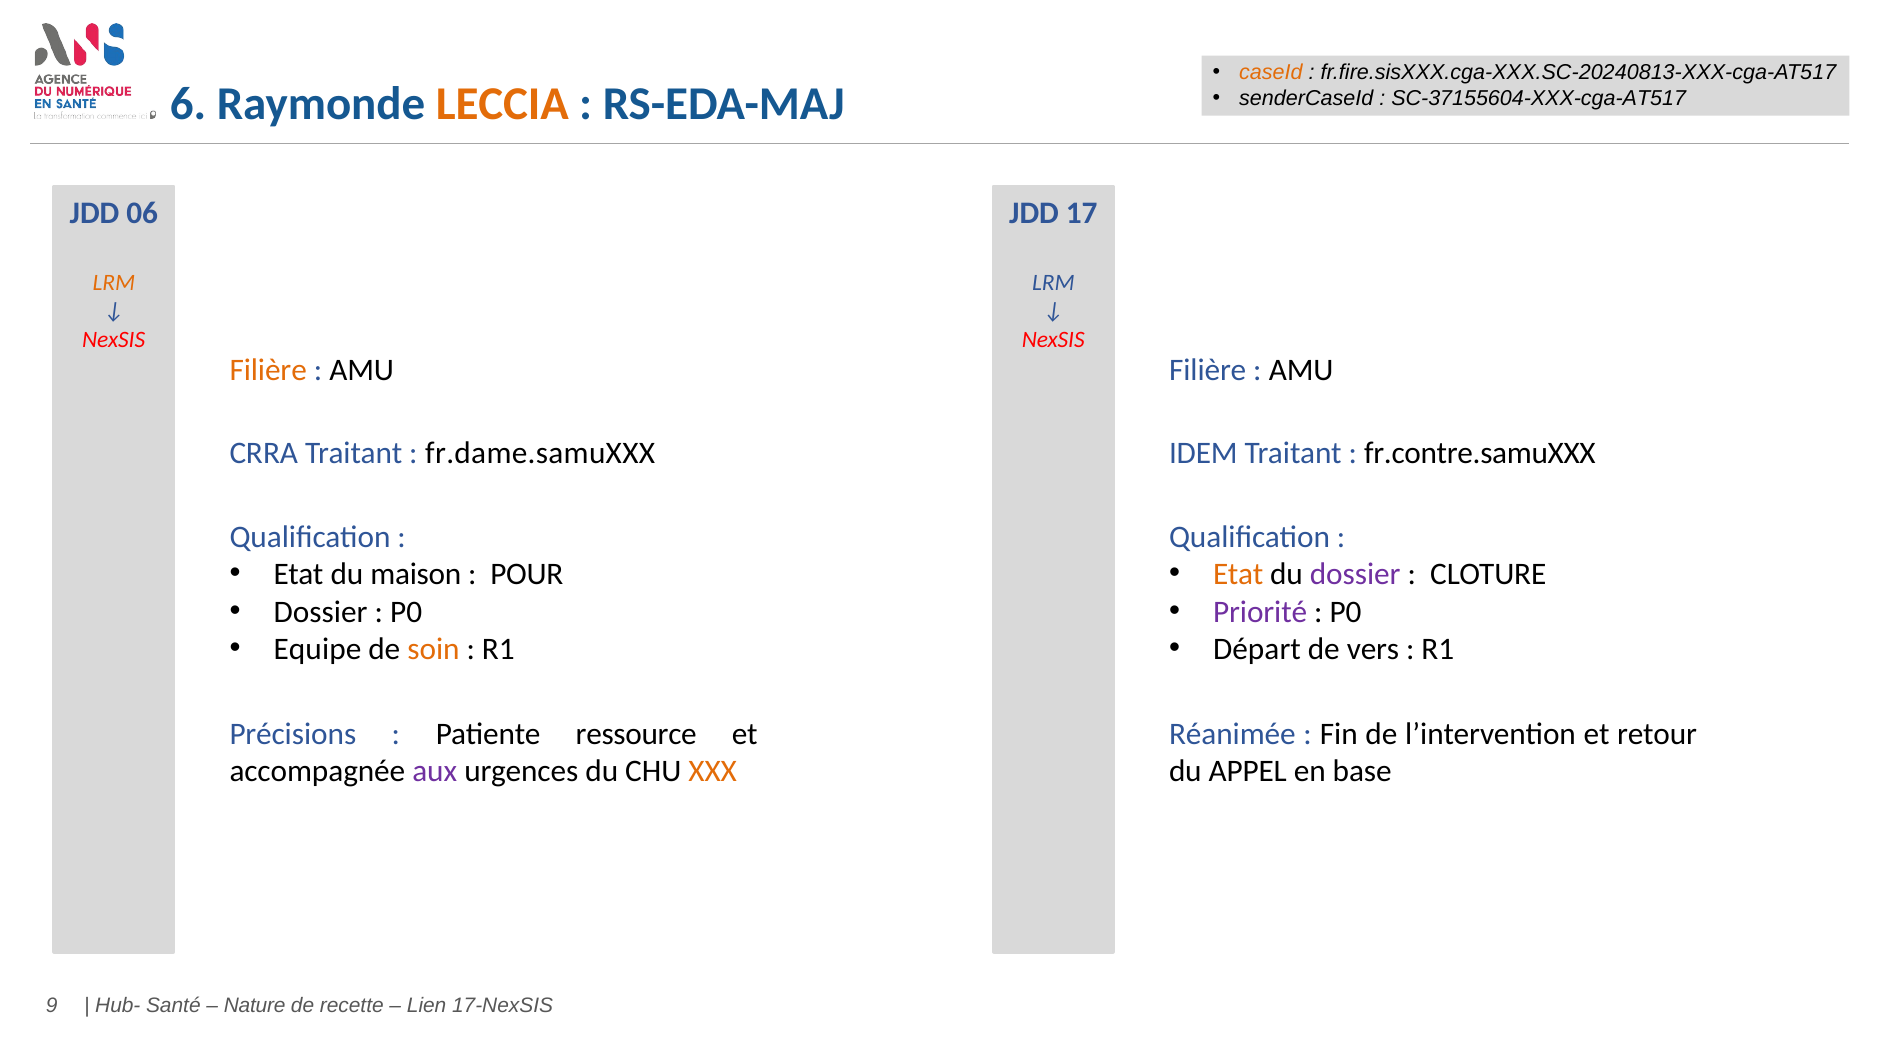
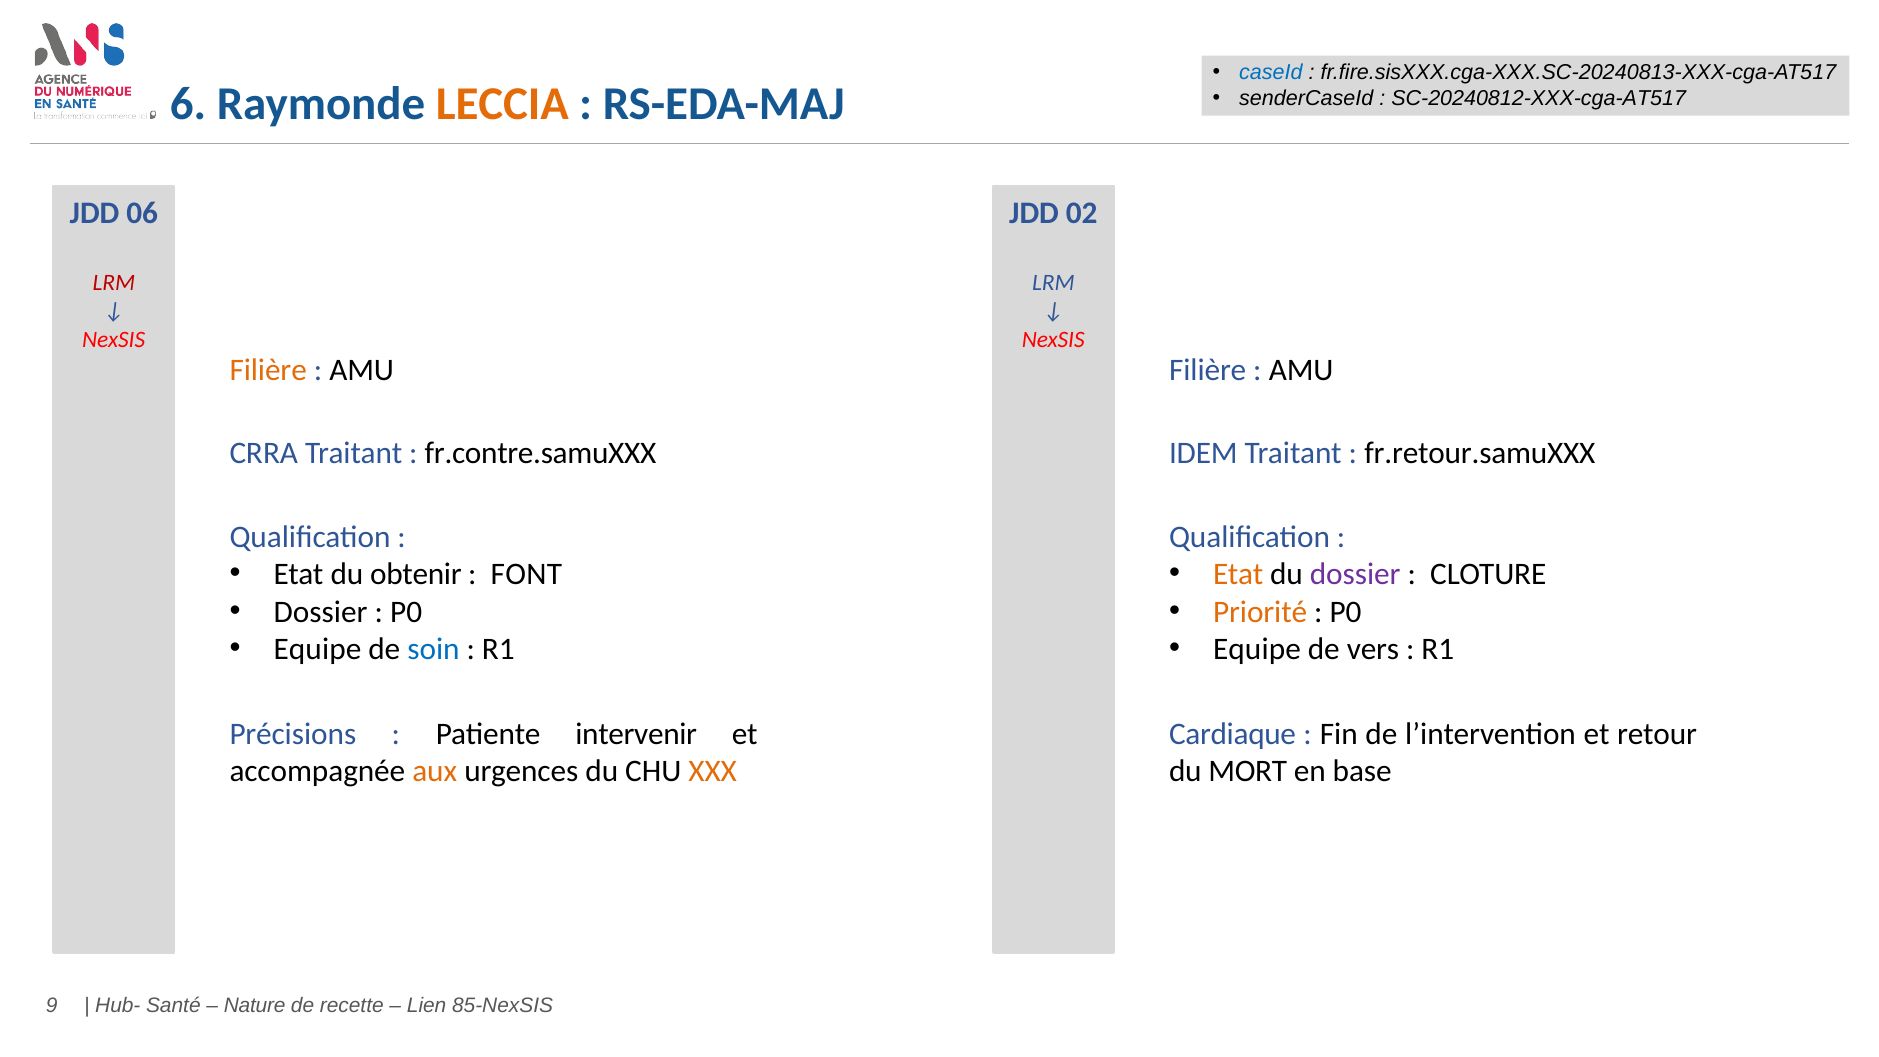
caseId colour: orange -> blue
SC-37155604-XXX-cga-AT517: SC-37155604-XXX-cga-AT517 -> SC-20240812-XXX-cga-AT517
17: 17 -> 02
LRM at (114, 283) colour: orange -> red
fr.dame.samuXXX: fr.dame.samuXXX -> fr.contre.samuXXX
fr.contre.samuXXX: fr.contre.samuXXX -> fr.retour.samuXXX
maison: maison -> obtenir
POUR: POUR -> FONT
Priorité colour: purple -> orange
soin colour: orange -> blue
Départ at (1257, 649): Départ -> Equipe
ressource: ressource -> intervenir
Réanimée: Réanimée -> Cardiaque
aux colour: purple -> orange
APPEL: APPEL -> MORT
17-NexSIS: 17-NexSIS -> 85-NexSIS
